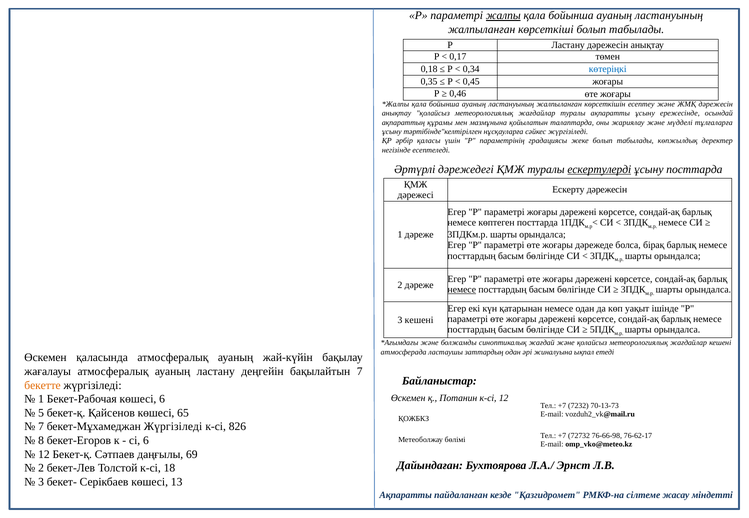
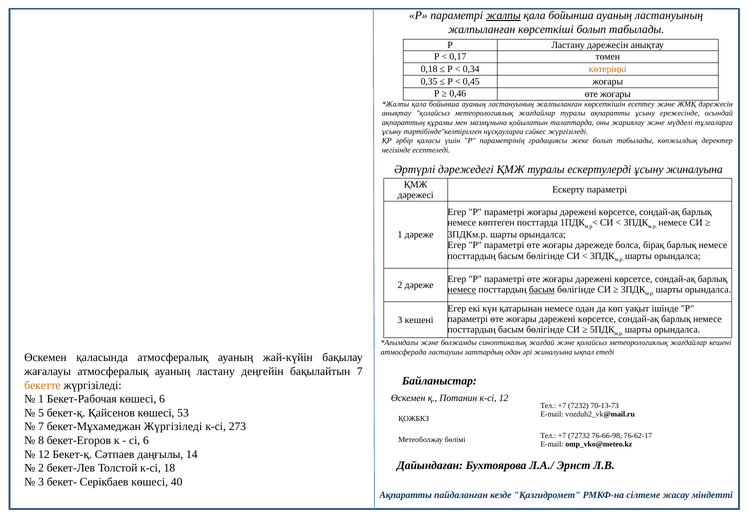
көтеріңкі colour: blue -> orange
ескертулерді underline: present -> none
ұсыну посттарда: посттарда -> жиналуына
Ескерту дәрежесін: дәрежесін -> параметрі
басым at (542, 290) underline: none -> present
65: 65 -> 53
826: 826 -> 273
69: 69 -> 14
13: 13 -> 40
